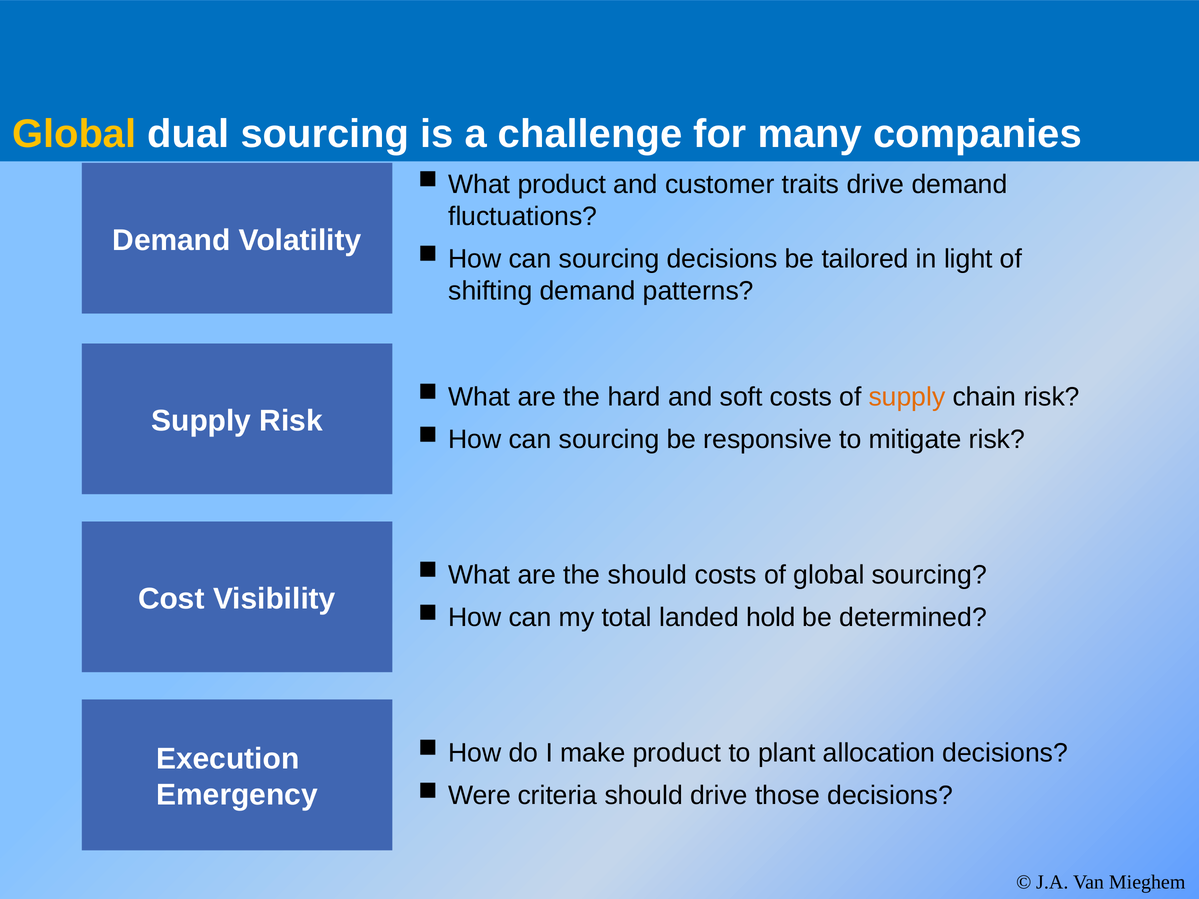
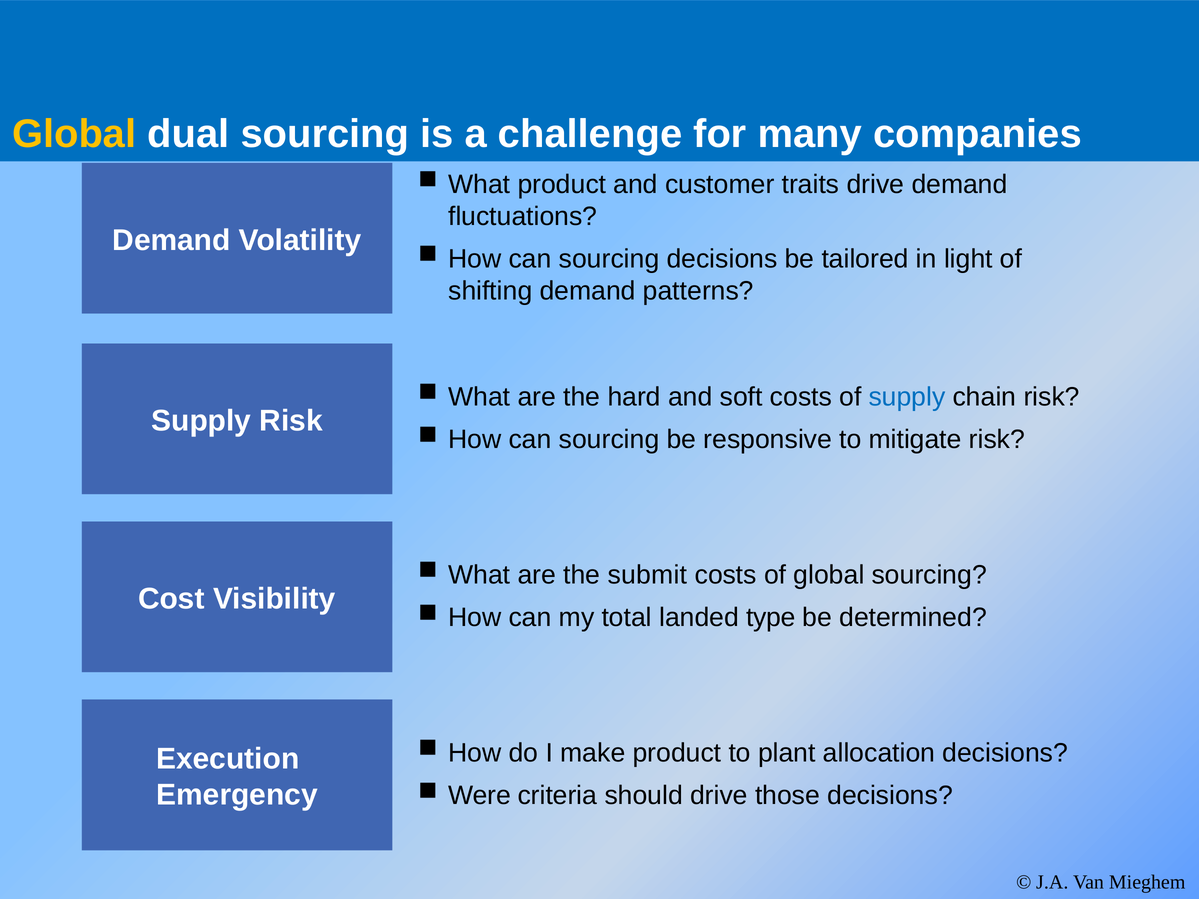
supply at (907, 397) colour: orange -> blue
the should: should -> submit
hold: hold -> type
